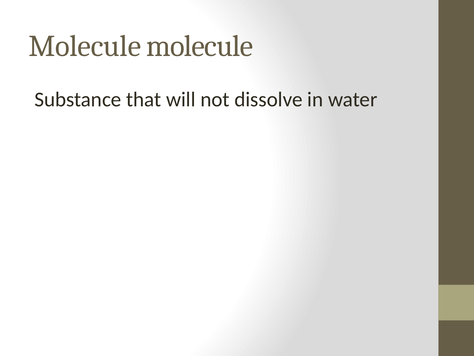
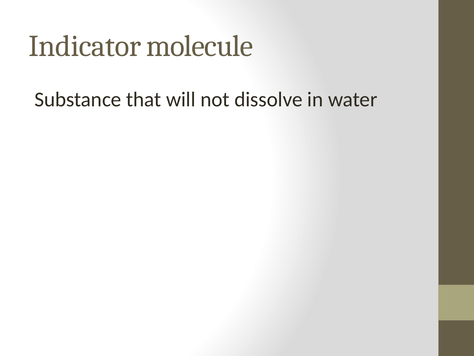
Molecule at (85, 46): Molecule -> Indicator
